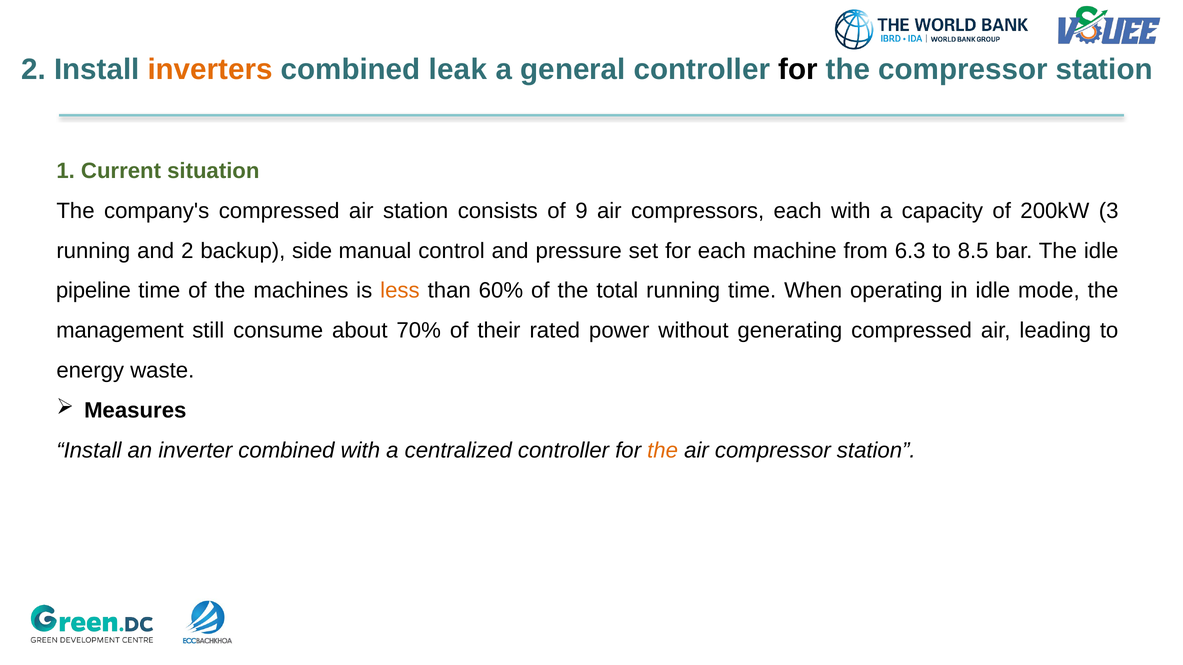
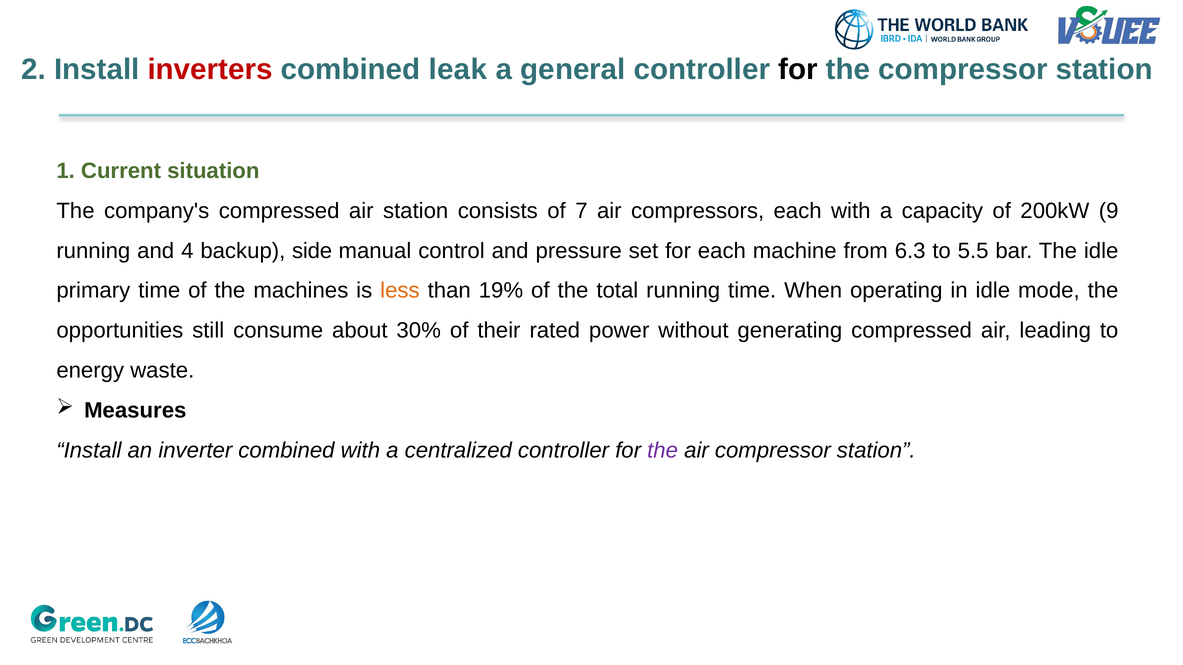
inverters colour: orange -> red
9: 9 -> 7
3: 3 -> 9
and 2: 2 -> 4
8.5: 8.5 -> 5.5
pipeline: pipeline -> primary
60%: 60% -> 19%
management: management -> opportunities
70%: 70% -> 30%
the at (663, 451) colour: orange -> purple
